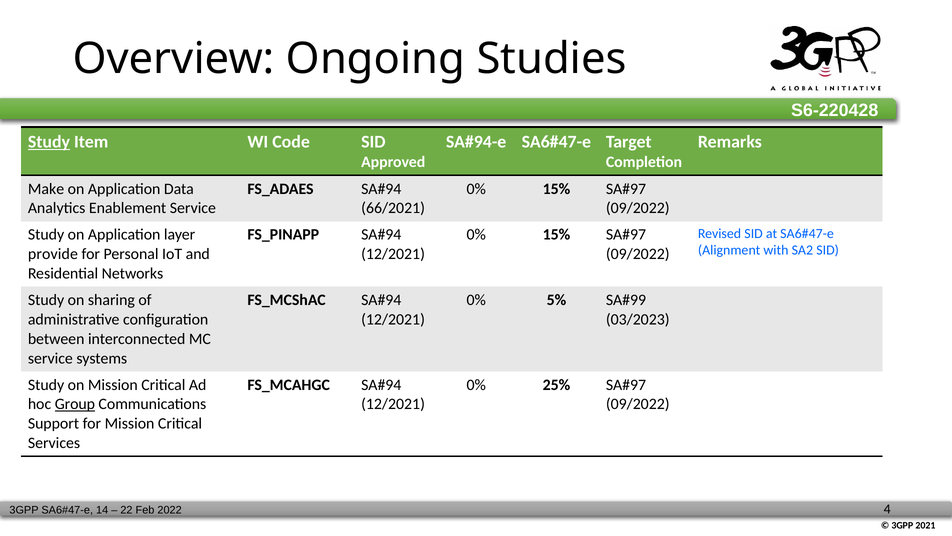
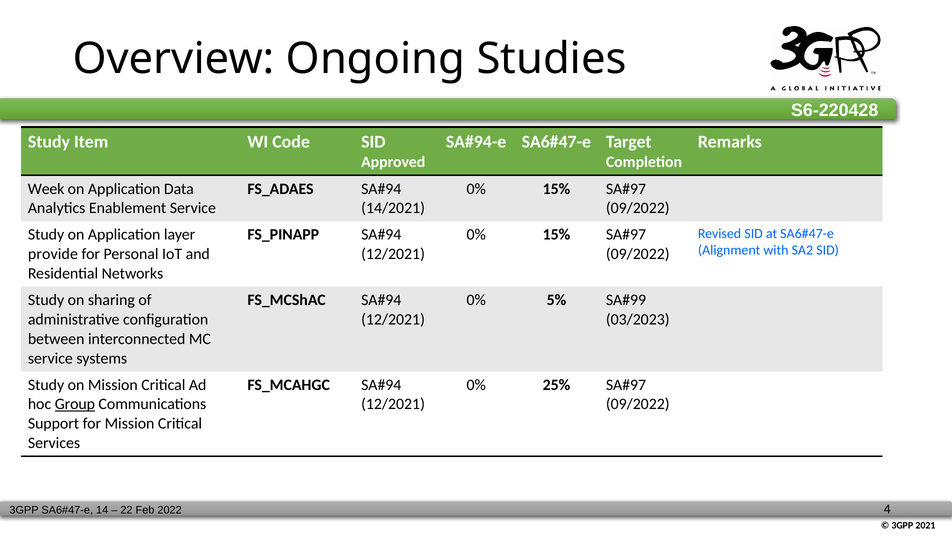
Study at (49, 142) underline: present -> none
Make: Make -> Week
66/2021: 66/2021 -> 14/2021
